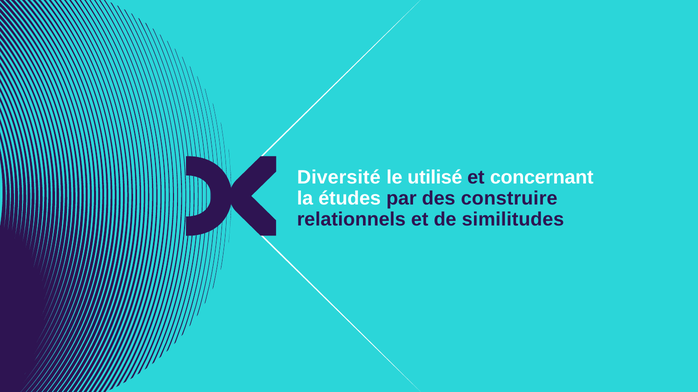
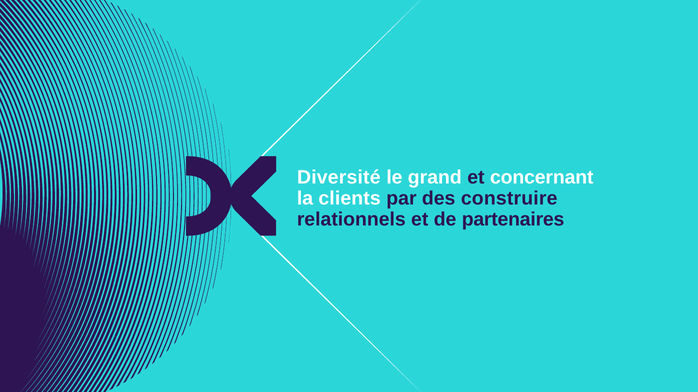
utilisé: utilisé -> grand
études: études -> clients
similitudes: similitudes -> partenaires
